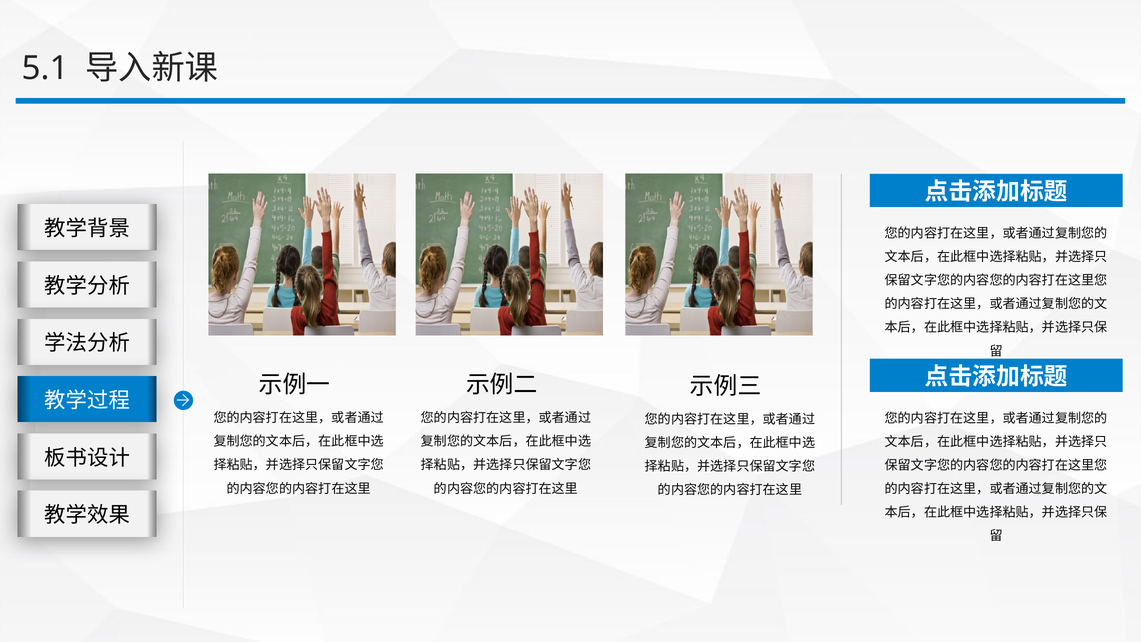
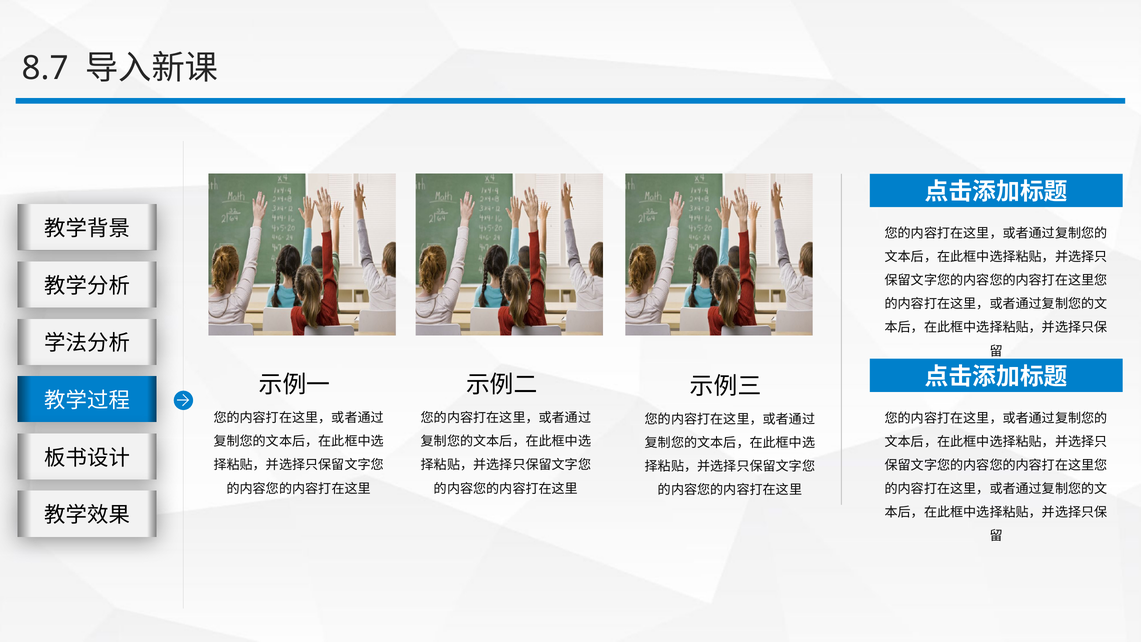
5.1: 5.1 -> 8.7
